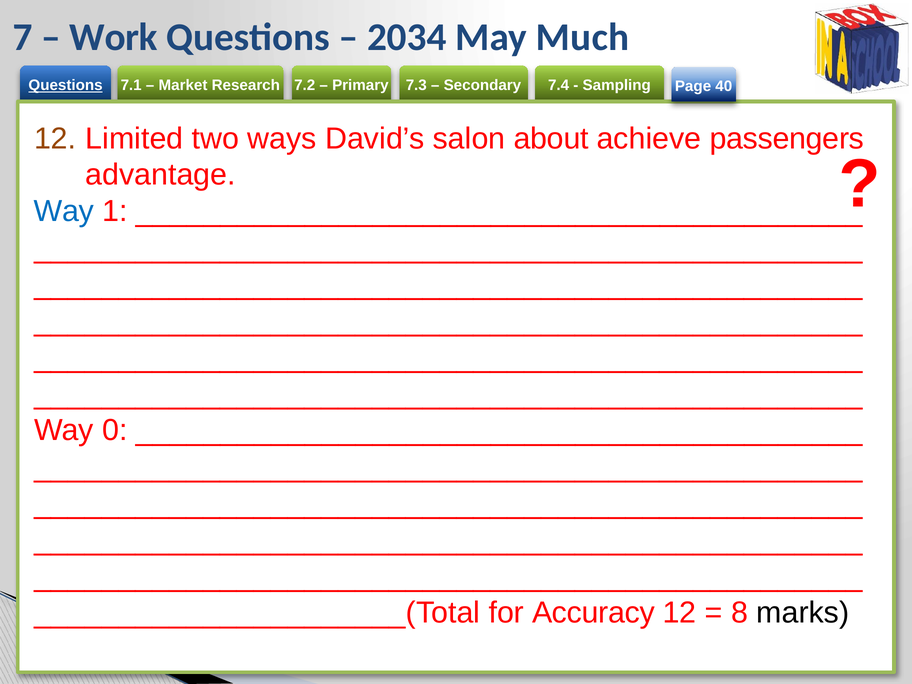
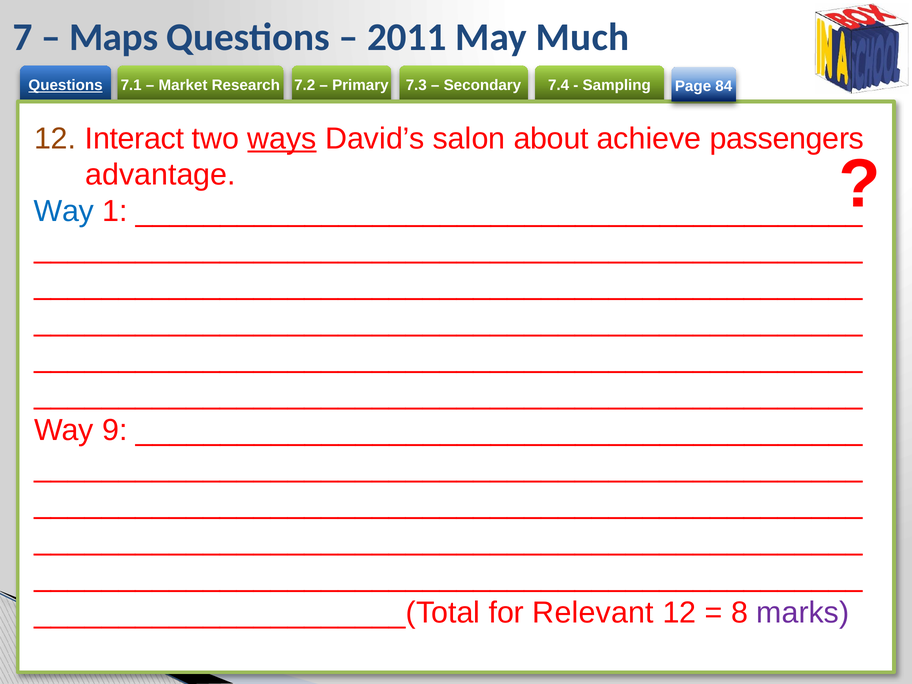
Work: Work -> Maps
2034: 2034 -> 2011
40: 40 -> 84
Limited: Limited -> Interact
ways underline: none -> present
0: 0 -> 9
Accuracy: Accuracy -> Relevant
marks colour: black -> purple
